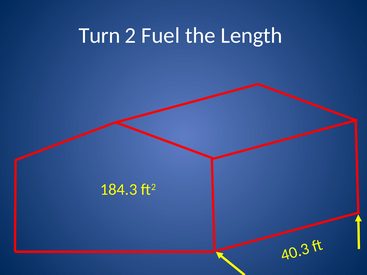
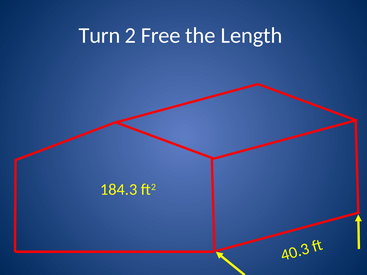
Fuel: Fuel -> Free
